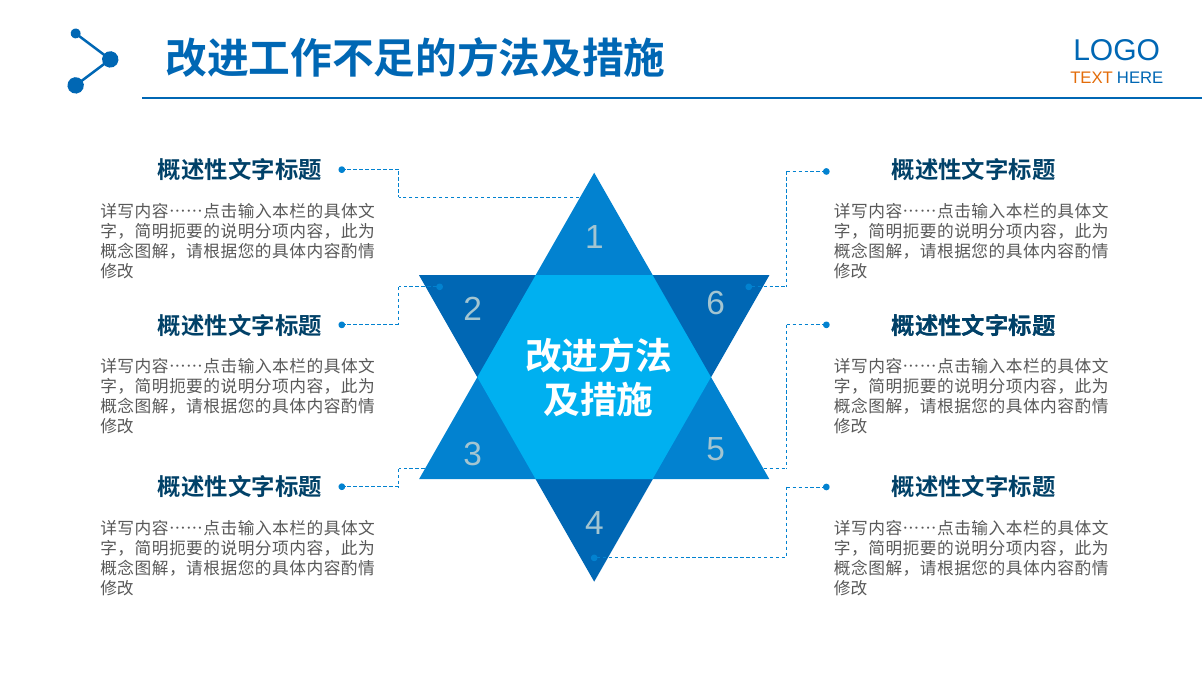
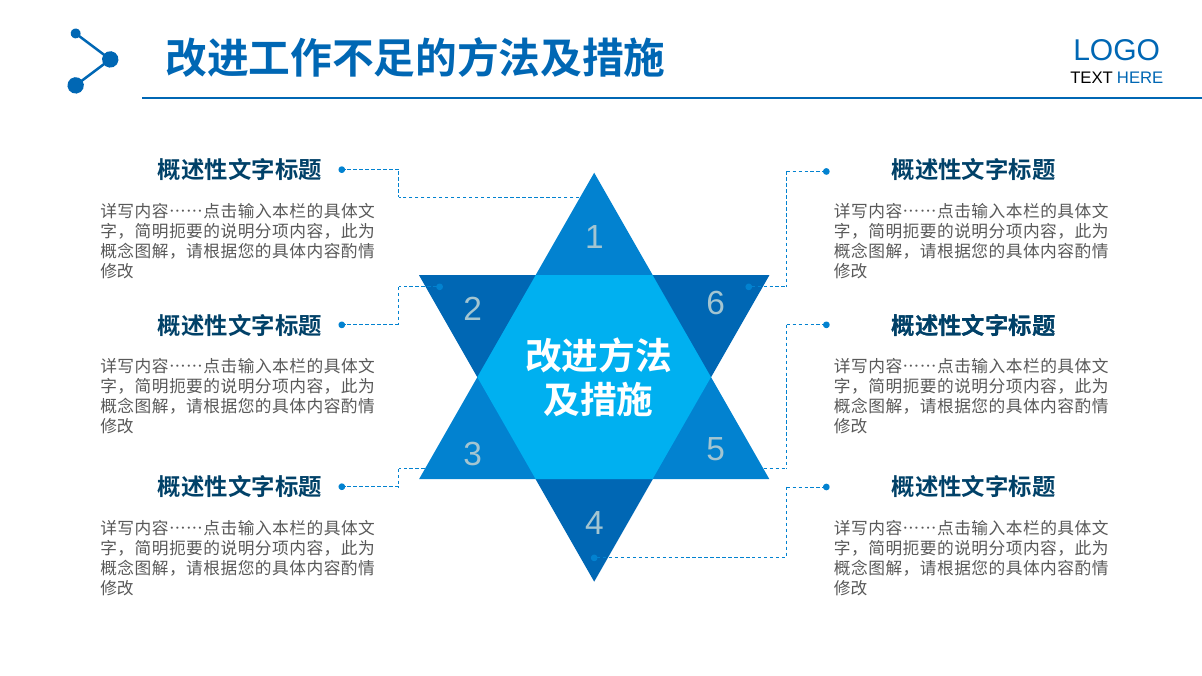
TEXT colour: orange -> black
